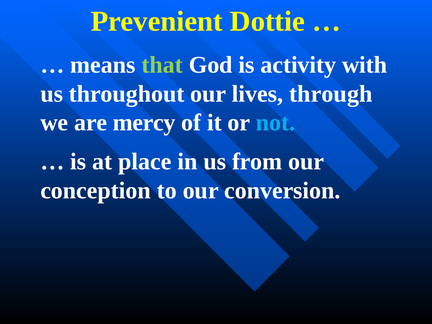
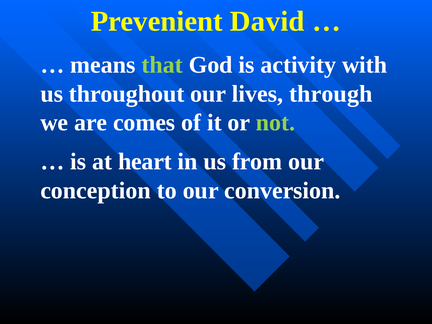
Dottie: Dottie -> David
mercy: mercy -> comes
not colour: light blue -> light green
place: place -> heart
